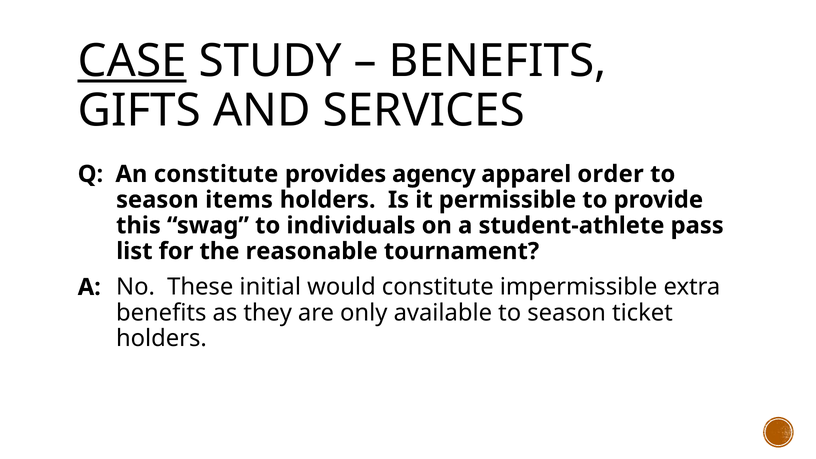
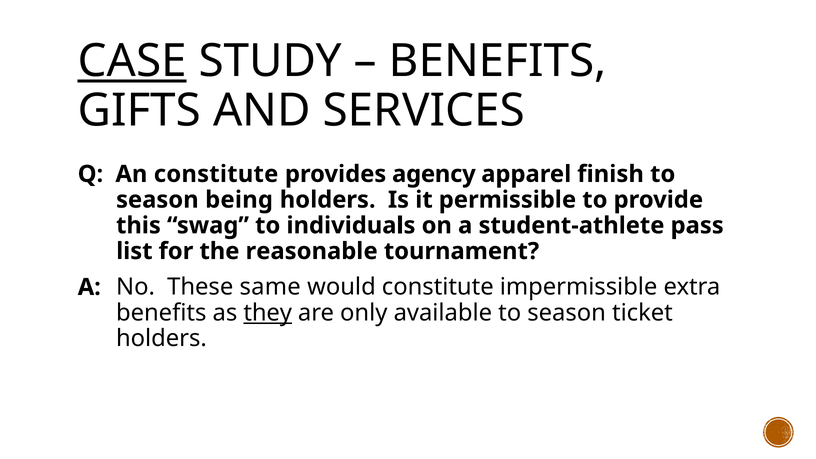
order: order -> finish
items: items -> being
initial: initial -> same
they underline: none -> present
